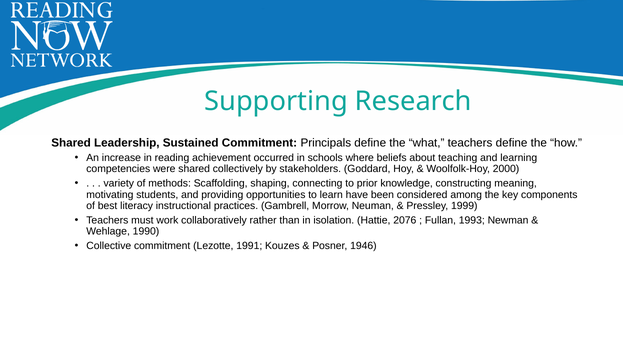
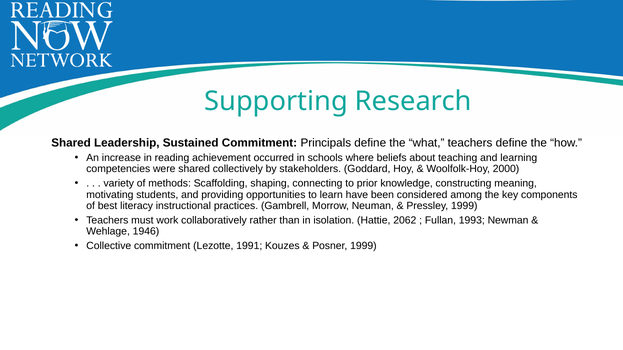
2076: 2076 -> 2062
1990: 1990 -> 1946
Posner 1946: 1946 -> 1999
